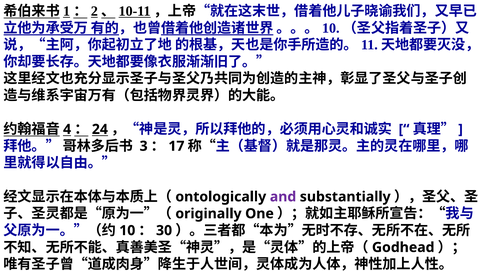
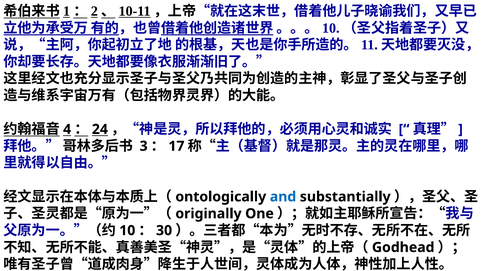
and colour: purple -> blue
